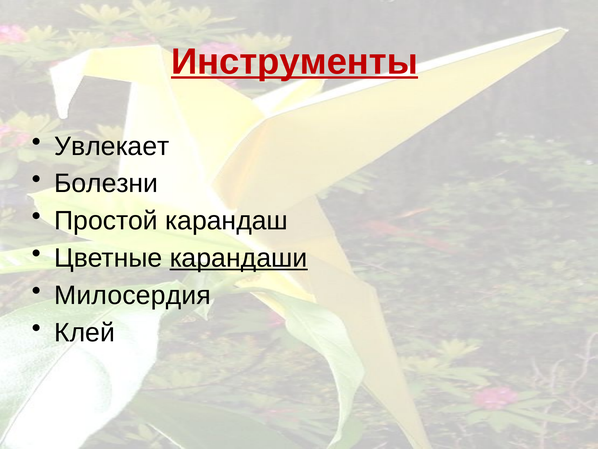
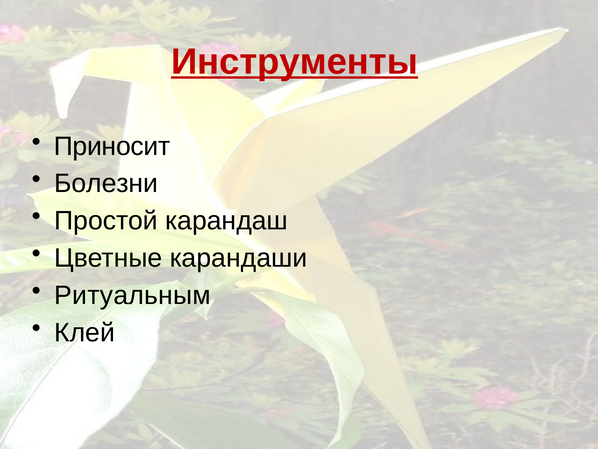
Увлекает: Увлекает -> Приносит
карандаши underline: present -> none
Милосердия: Милосердия -> Ритуальным
